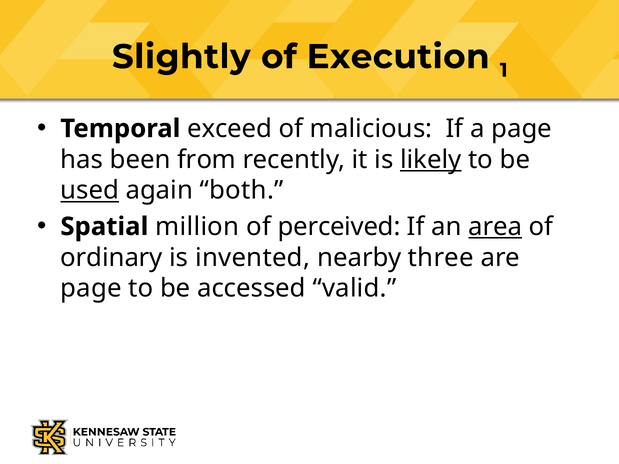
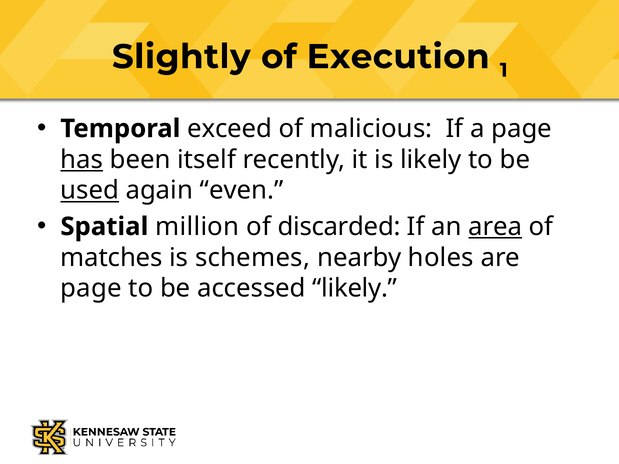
has underline: none -> present
from: from -> itself
likely at (431, 160) underline: present -> none
both: both -> even
perceived: perceived -> discarded
ordinary: ordinary -> matches
invented: invented -> schemes
three: three -> holes
accessed valid: valid -> likely
